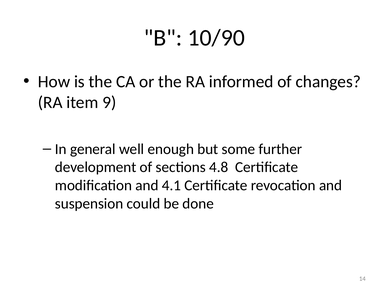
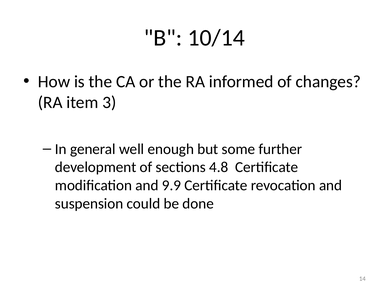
10/90: 10/90 -> 10/14
9: 9 -> 3
4.1: 4.1 -> 9.9
